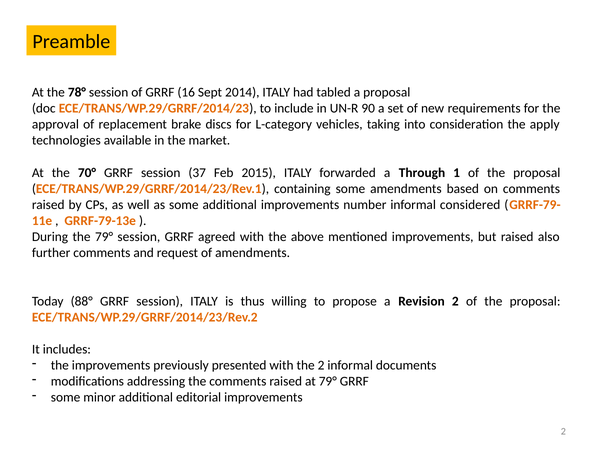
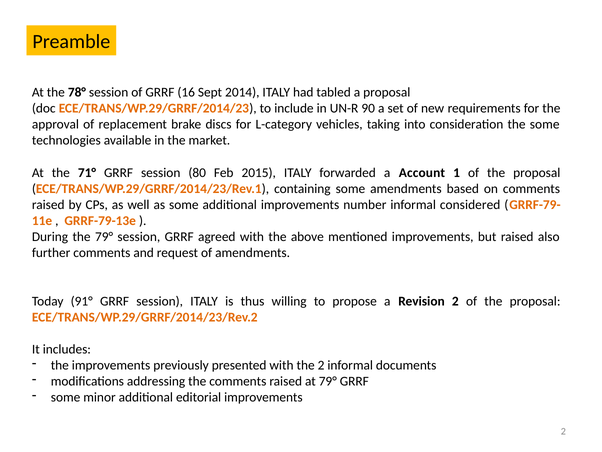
the apply: apply -> some
70°: 70° -> 71°
37: 37 -> 80
Through: Through -> Account
88°: 88° -> 91°
